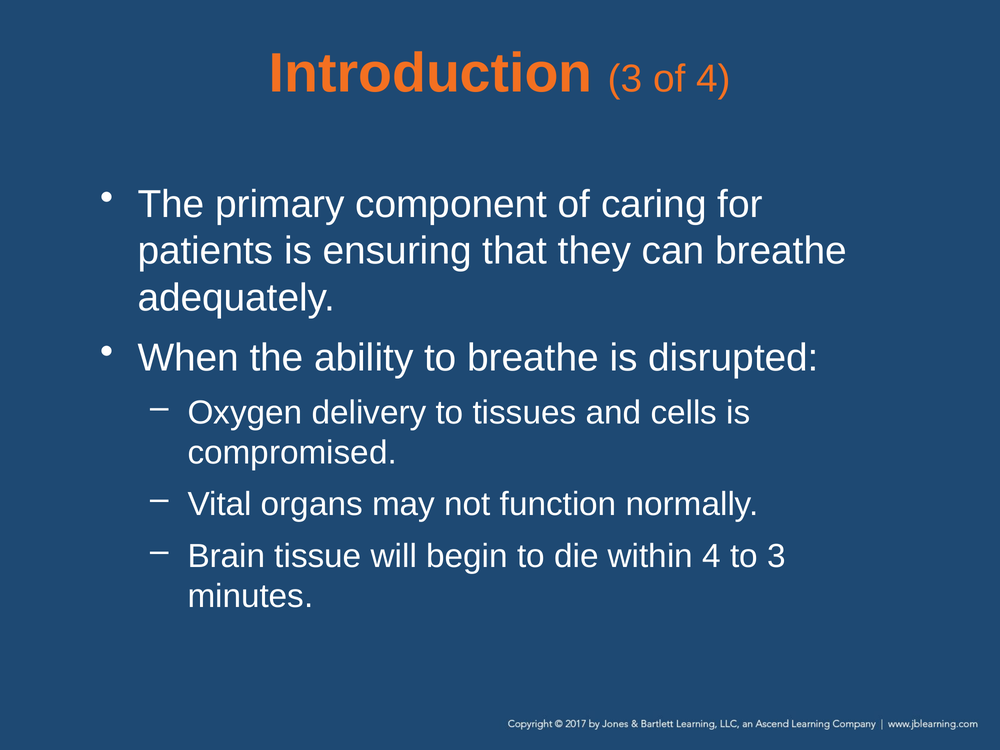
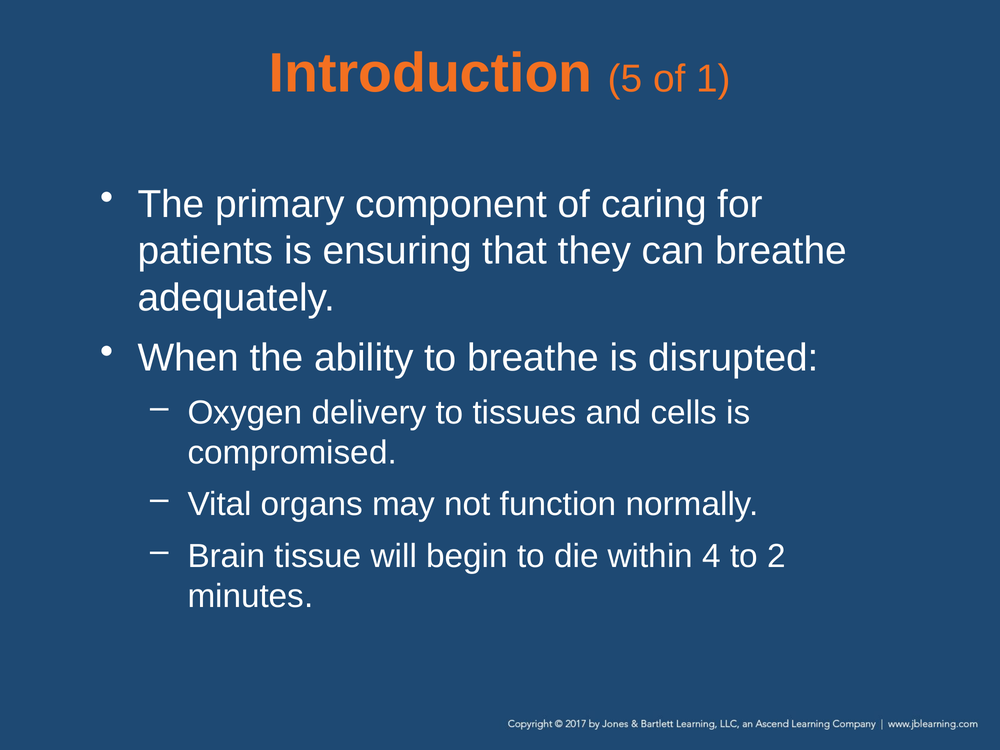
Introduction 3: 3 -> 5
of 4: 4 -> 1
to 3: 3 -> 2
